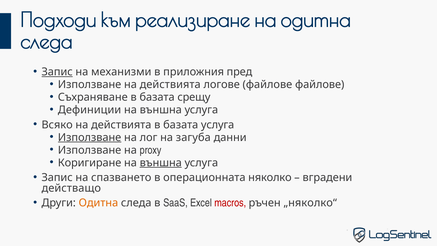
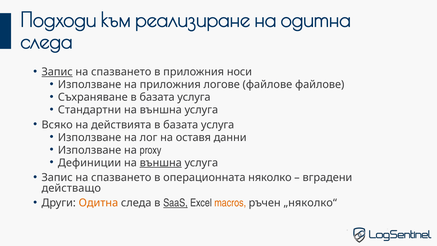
механизми at (121, 72): механизми -> спазването
пред: пред -> носи
Използване на действията: действията -> приложния
Съхраняване в базата срещу: срещу -> услуга
Дефиниции: Дефиниции -> Стандартни
Използване at (90, 137) underline: present -> none
загуба: загуба -> оставя
Коригиране: Коригиране -> Дефиниции
SaaS underline: none -> present
macros colour: red -> orange
